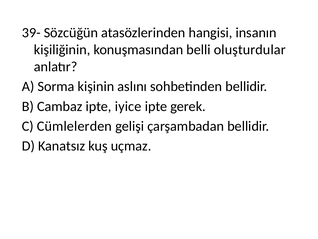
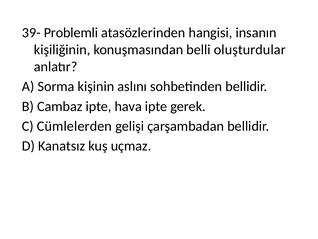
Sözcüğün: Sözcüğün -> Problemli
iyice: iyice -> hava
